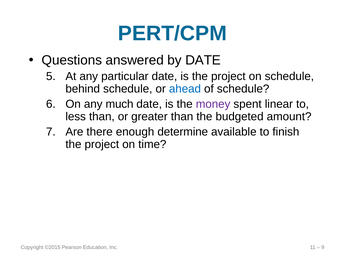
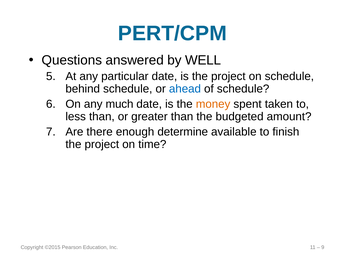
by DATE: DATE -> WELL
money colour: purple -> orange
linear: linear -> taken
